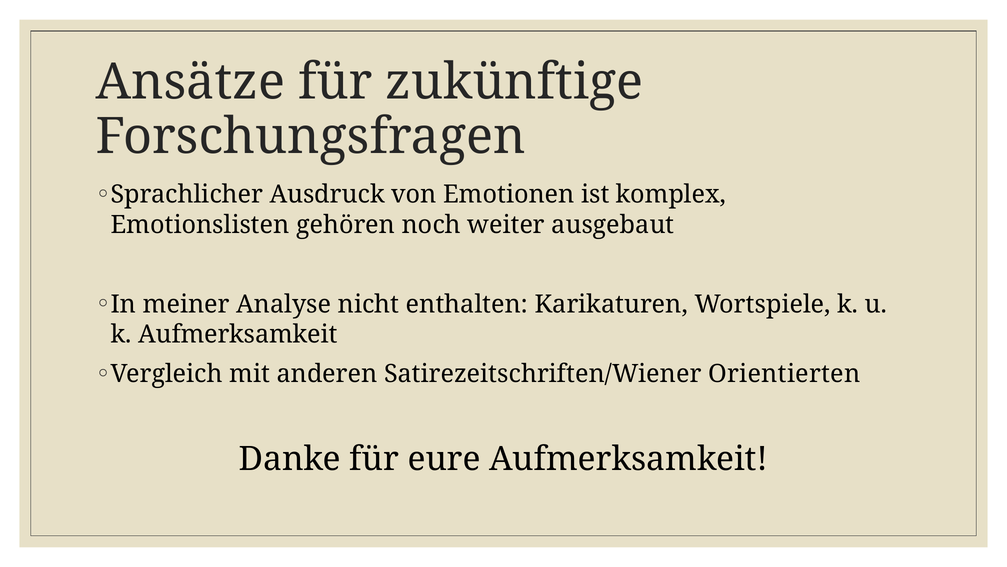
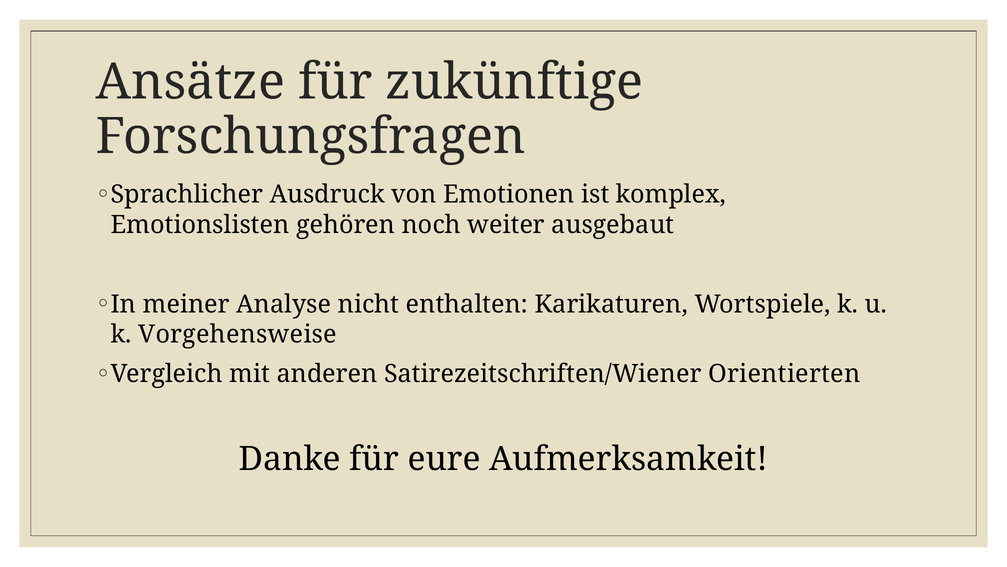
k Aufmerksamkeit: Aufmerksamkeit -> Vorgehensweise
